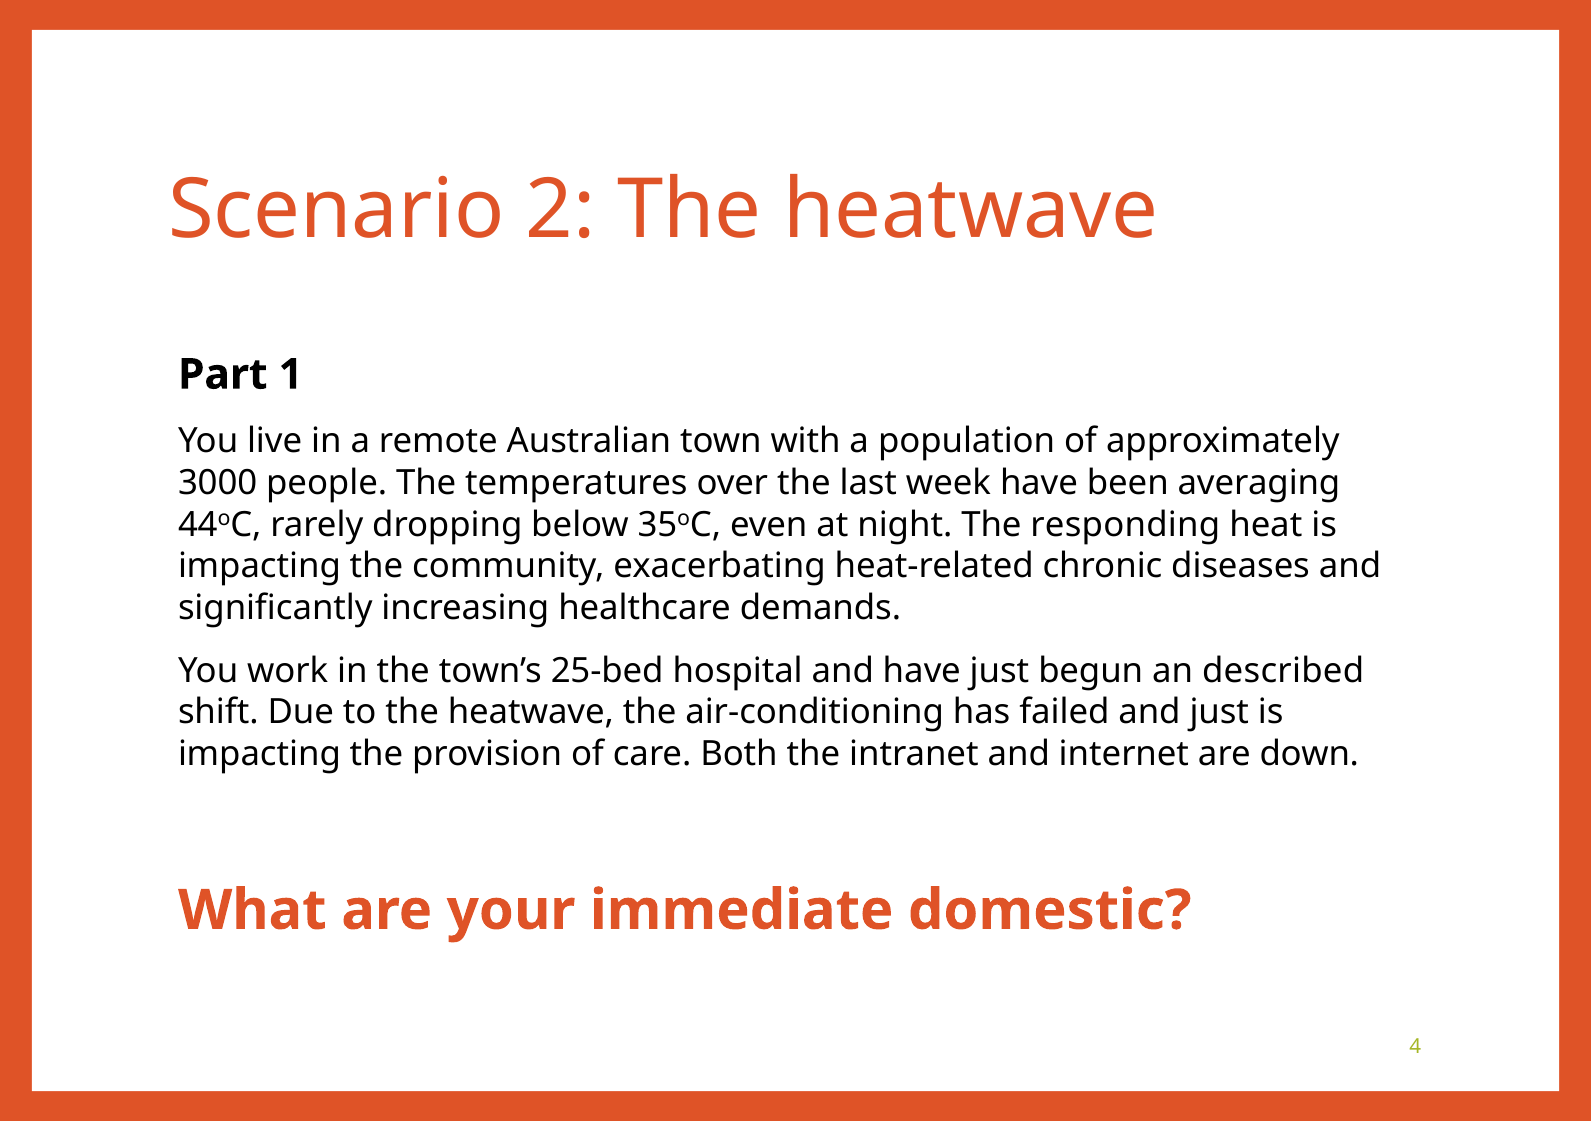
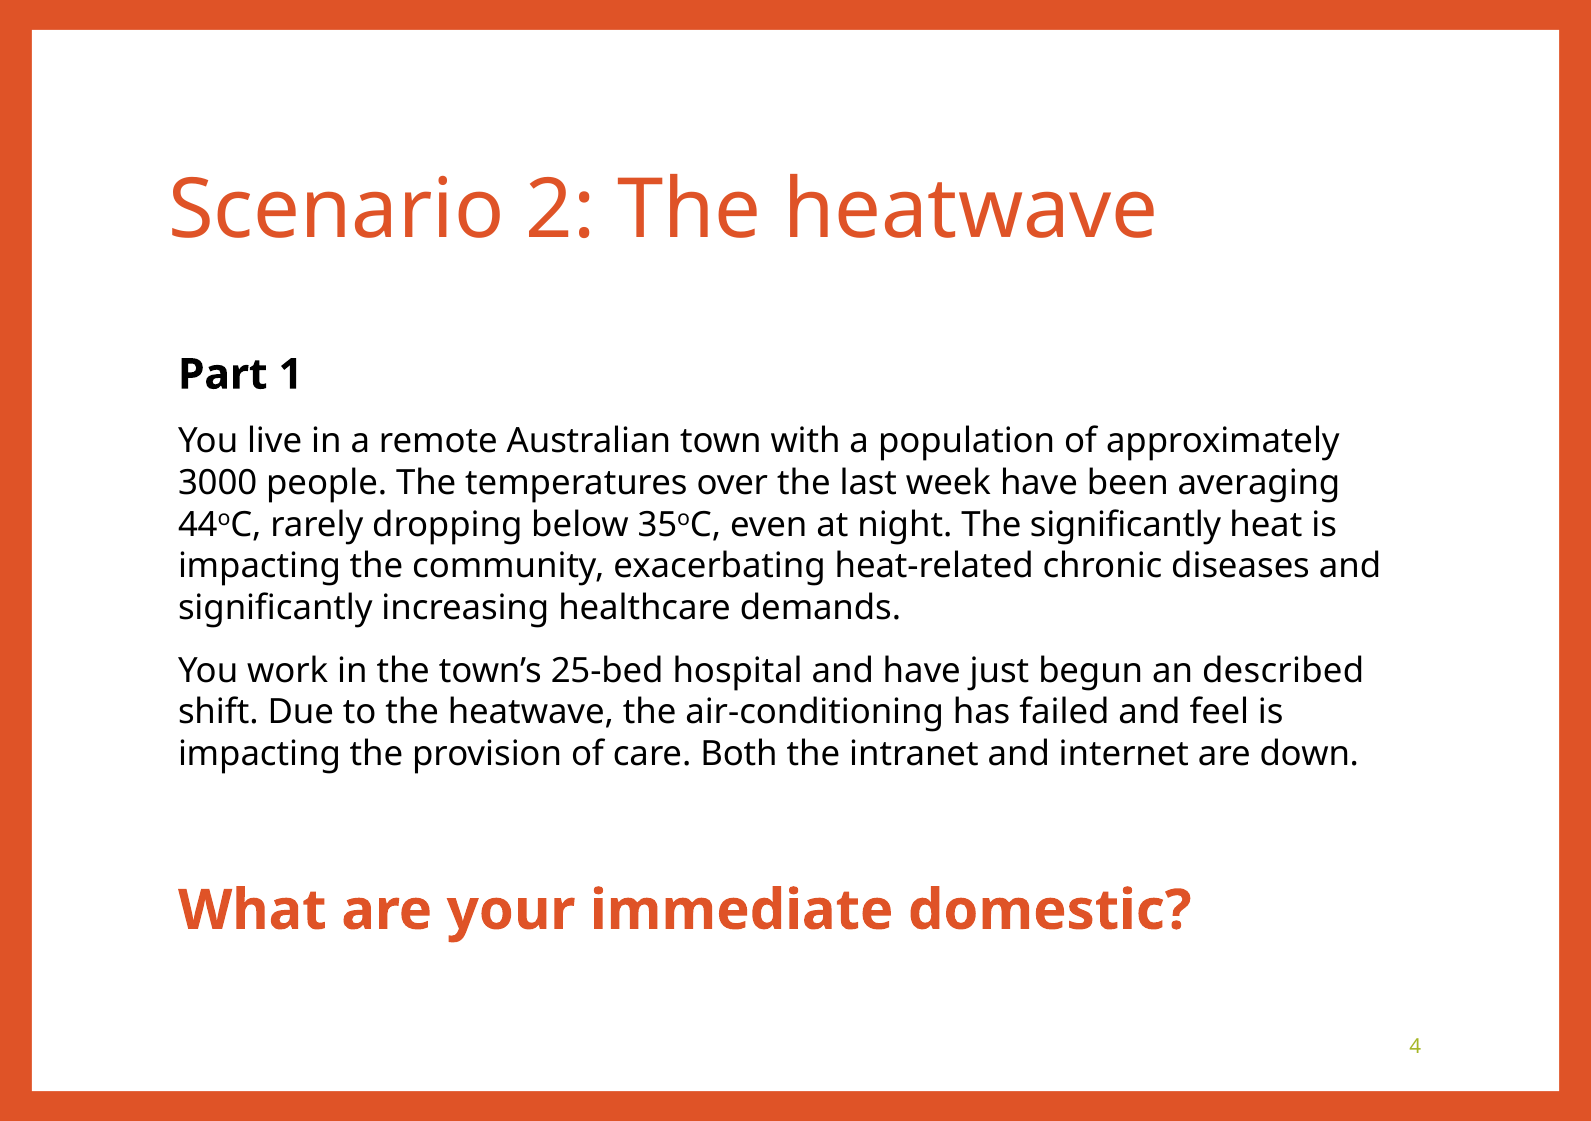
The responding: responding -> significantly
and just: just -> feel
